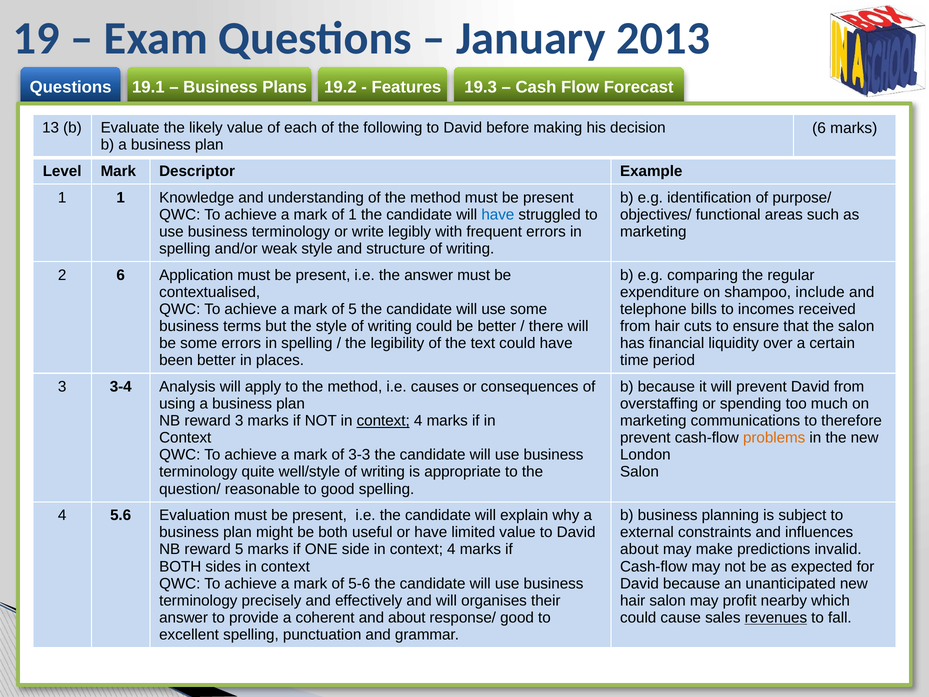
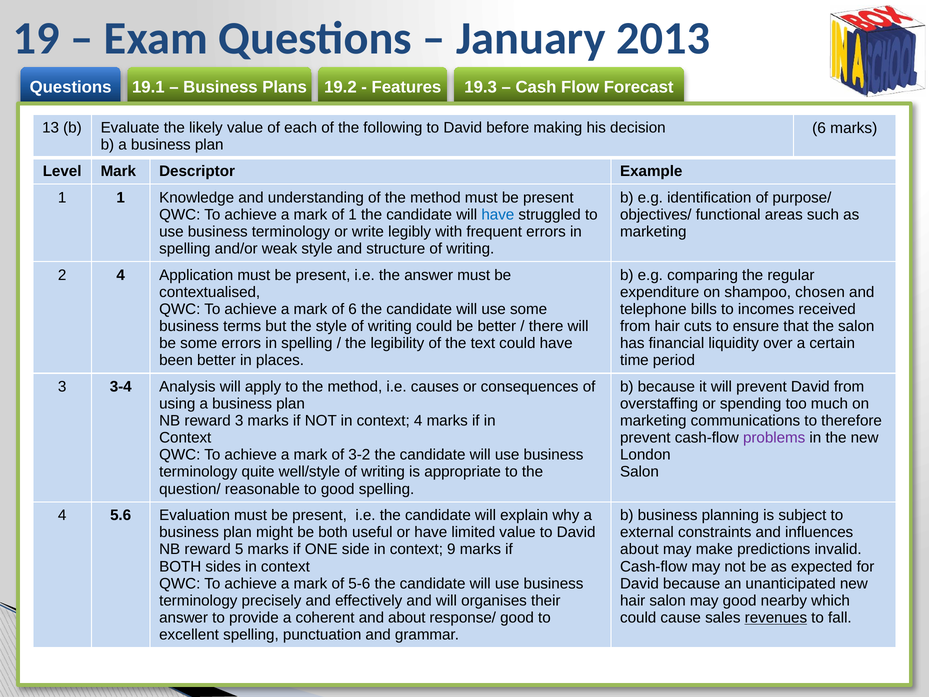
2 6: 6 -> 4
include: include -> chosen
of 5: 5 -> 6
context at (383, 421) underline: present -> none
problems colour: orange -> purple
3-3: 3-3 -> 3-2
side in context 4: 4 -> 9
may profit: profit -> good
